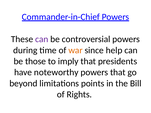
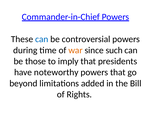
can at (42, 39) colour: purple -> blue
help: help -> such
points: points -> added
